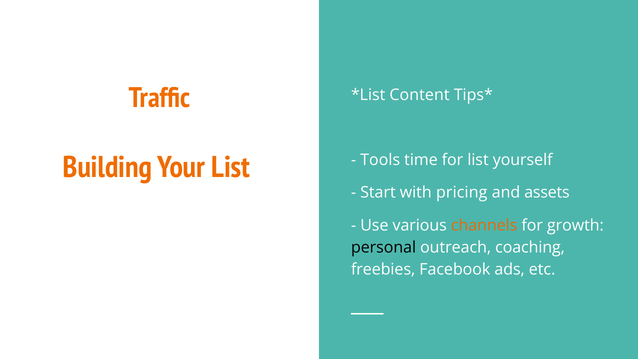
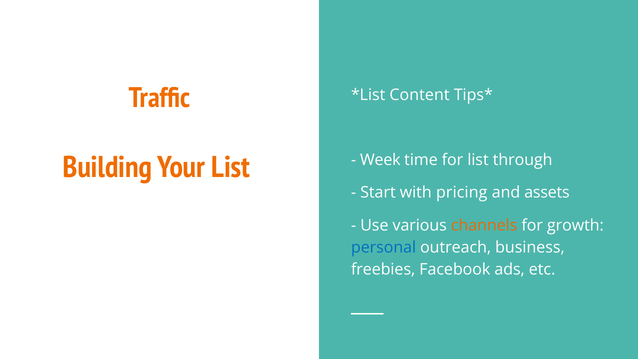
Tools: Tools -> Week
yourself: yourself -> through
personal colour: black -> blue
coaching: coaching -> business
